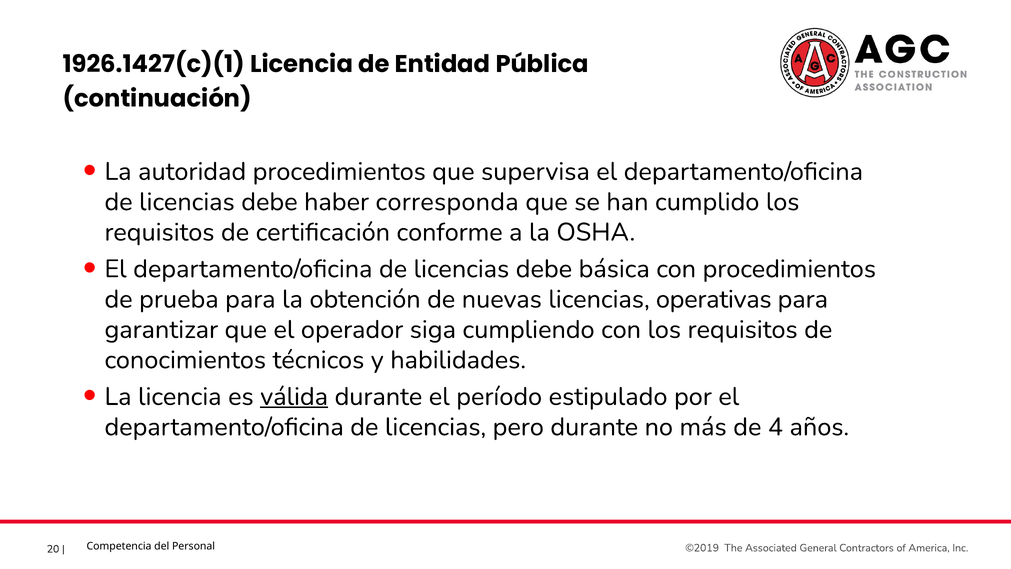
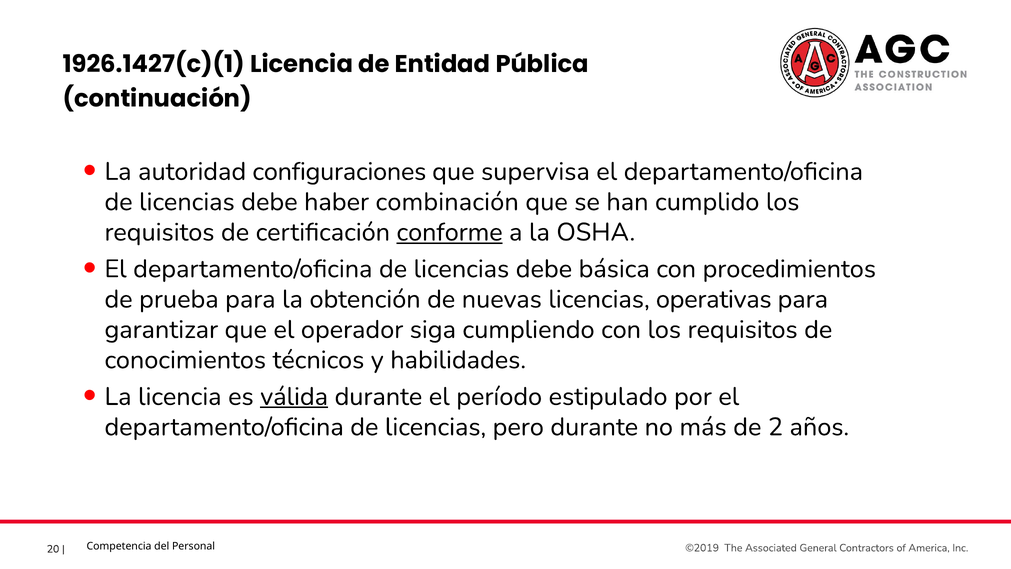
autoridad procedimientos: procedimientos -> configuraciones
corresponda: corresponda -> combinación
conforme underline: none -> present
4: 4 -> 2
